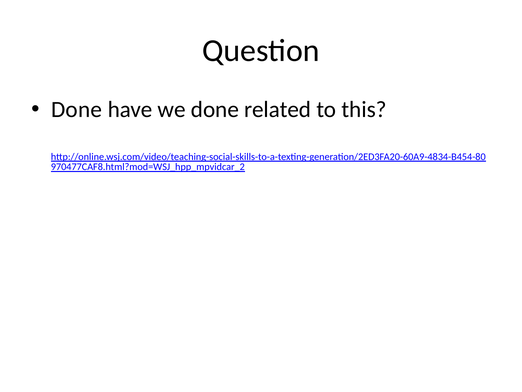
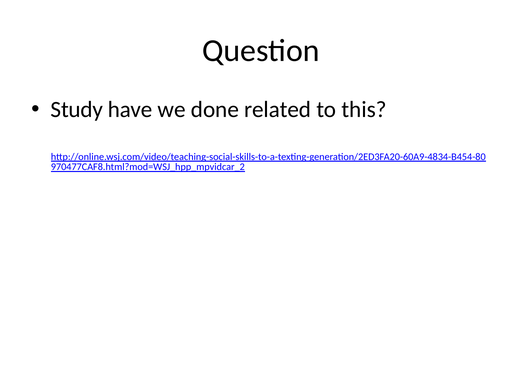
Done at (77, 110): Done -> Study
